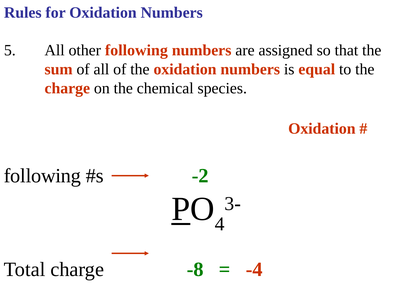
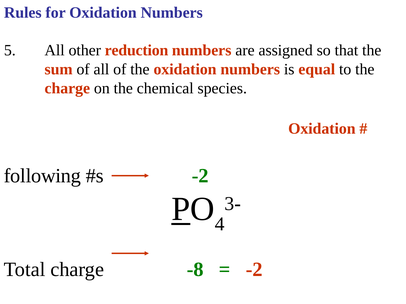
other following: following -> reduction
-4 at (254, 270): -4 -> -2
